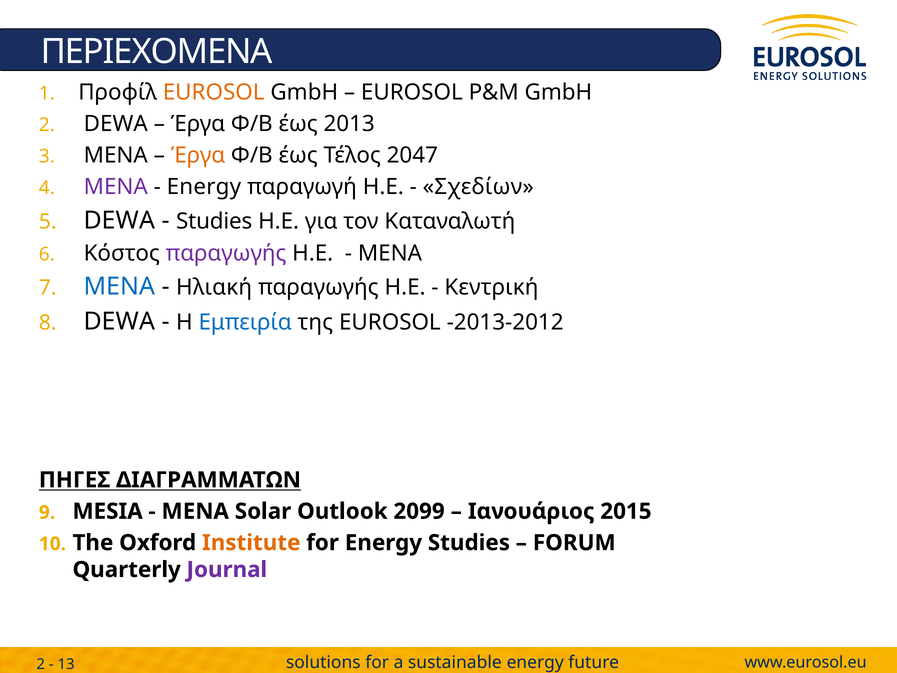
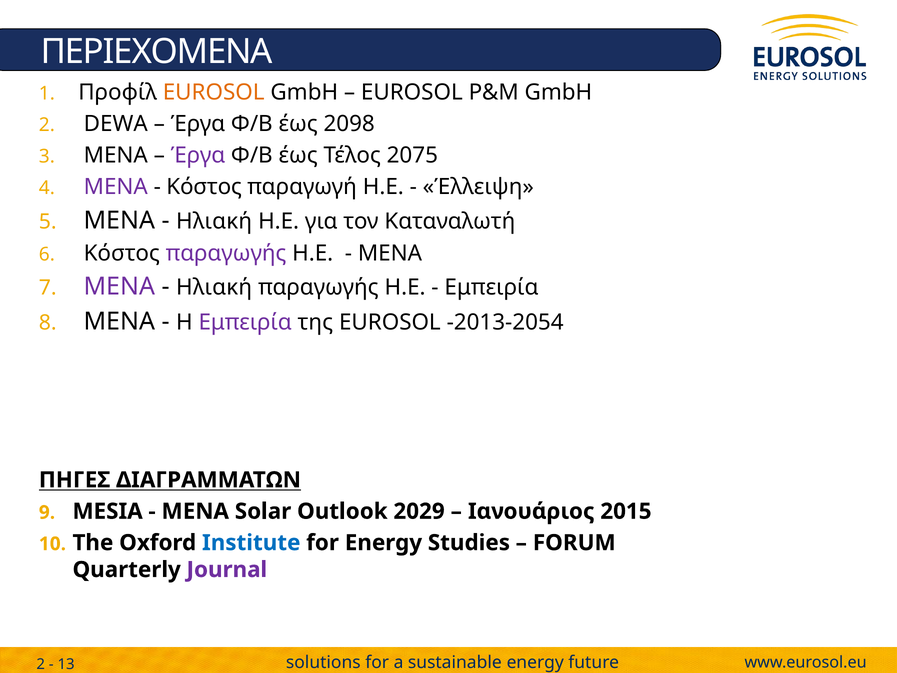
2013: 2013 -> 2098
Έργα at (198, 155) colour: orange -> purple
2047: 2047 -> 2075
Energy at (204, 187): Energy -> Κόστος
Σχεδίων: Σχεδίων -> Έλλειψη
DEWA at (119, 220): DEWA -> MENA
Studies at (214, 221): Studies -> Ηλιακή
ΜΕΝΑ at (119, 287) colour: blue -> purple
Κεντρική at (491, 287): Κεντρική -> Εμπειρία
DEWA at (119, 321): DEWA -> MENA
Εμπειρία at (245, 322) colour: blue -> purple
-2013-2012: -2013-2012 -> -2013-2054
2099: 2099 -> 2029
Institute colour: orange -> blue
